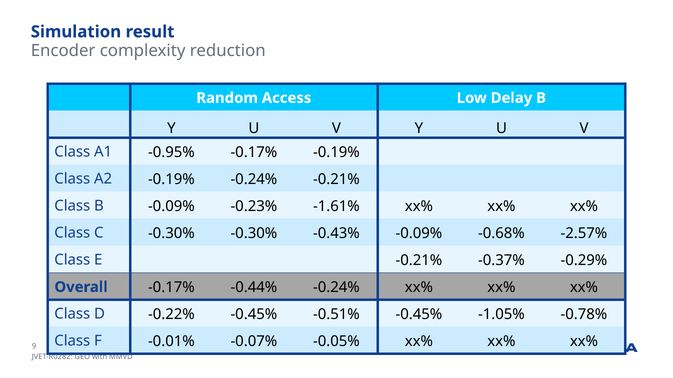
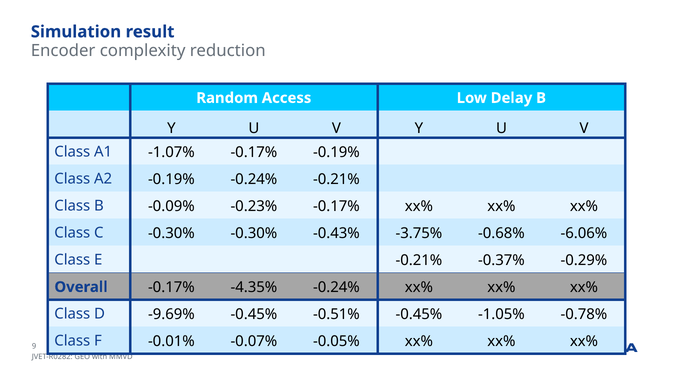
-0.95%: -0.95% -> -1.07%
-0.23% -1.61%: -1.61% -> -0.17%
-0.43% -0.09%: -0.09% -> -3.75%
-2.57%: -2.57% -> -6.06%
-0.44%: -0.44% -> -4.35%
-0.22%: -0.22% -> -9.69%
